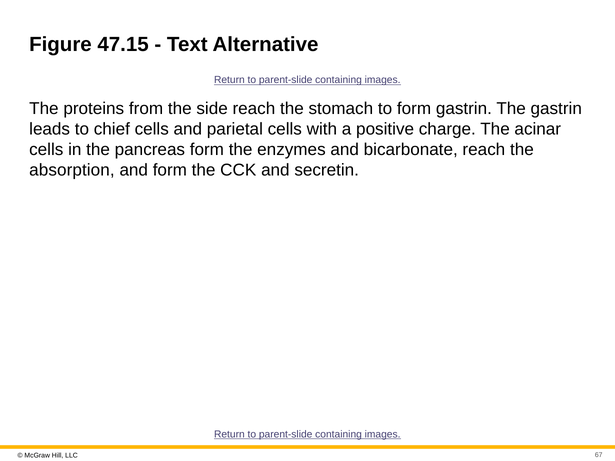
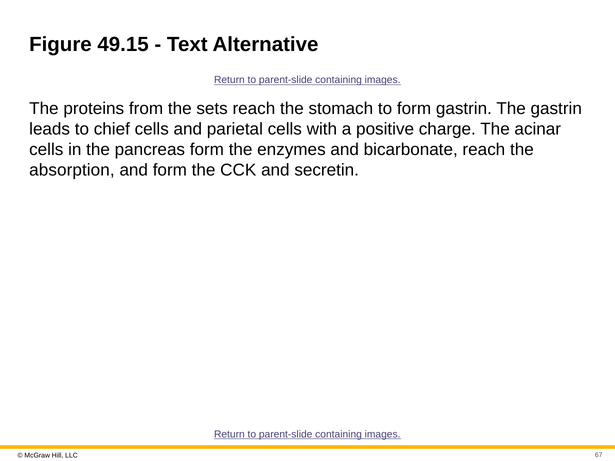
47.15: 47.15 -> 49.15
side: side -> sets
